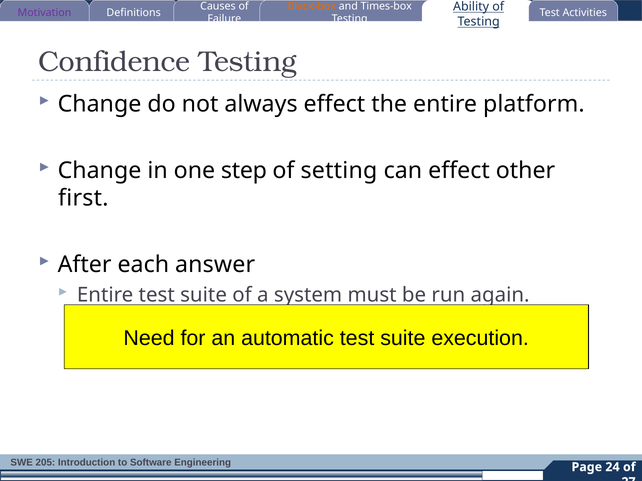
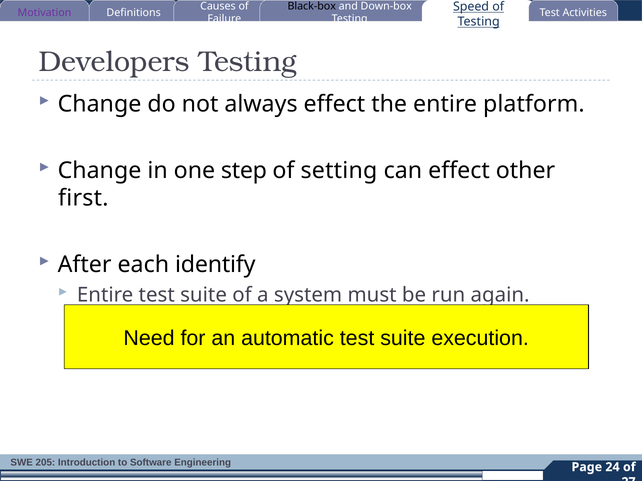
Ability: Ability -> Speed
Black-box colour: orange -> black
Times-box: Times-box -> Down-box
Confidence: Confidence -> Developers
answer: answer -> identify
